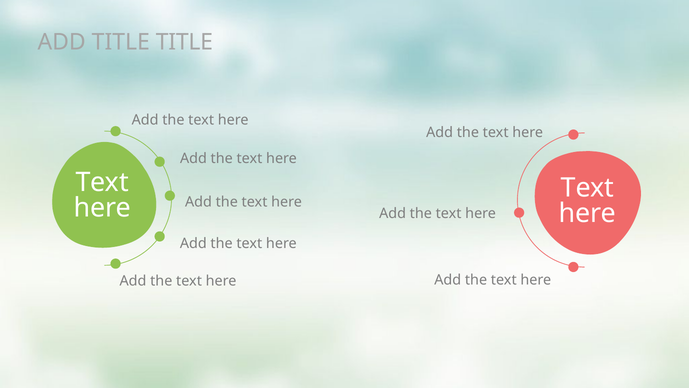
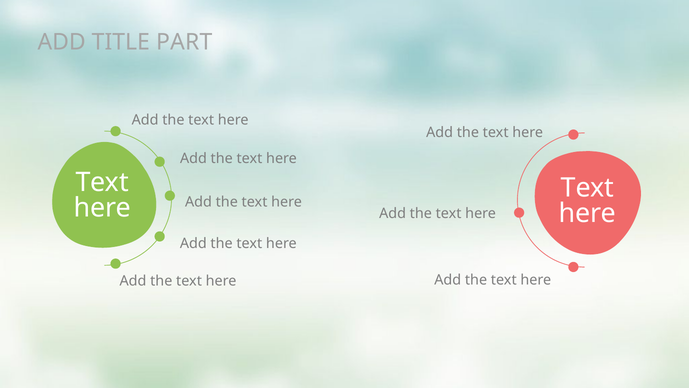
TITLE TITLE: TITLE -> PART
